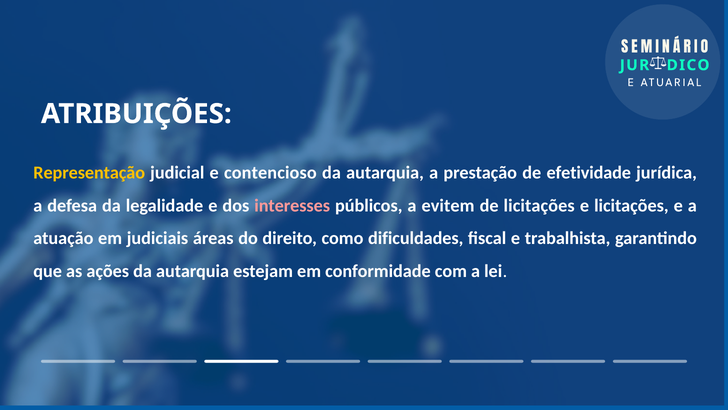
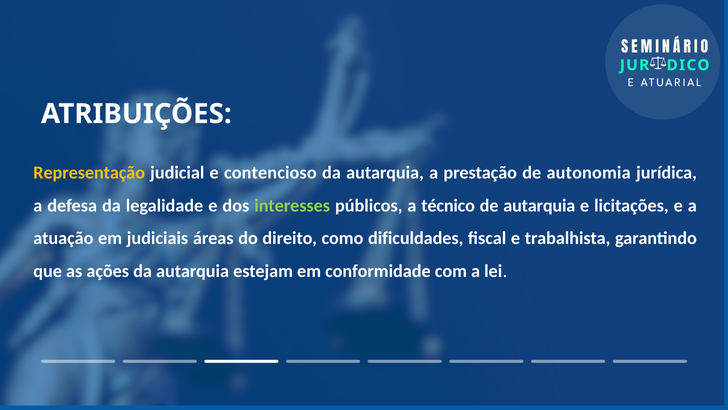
efetividade: efetividade -> autonomia
interesses colour: pink -> light green
evitem: evitem -> técnico
de licitações: licitações -> autarquia
